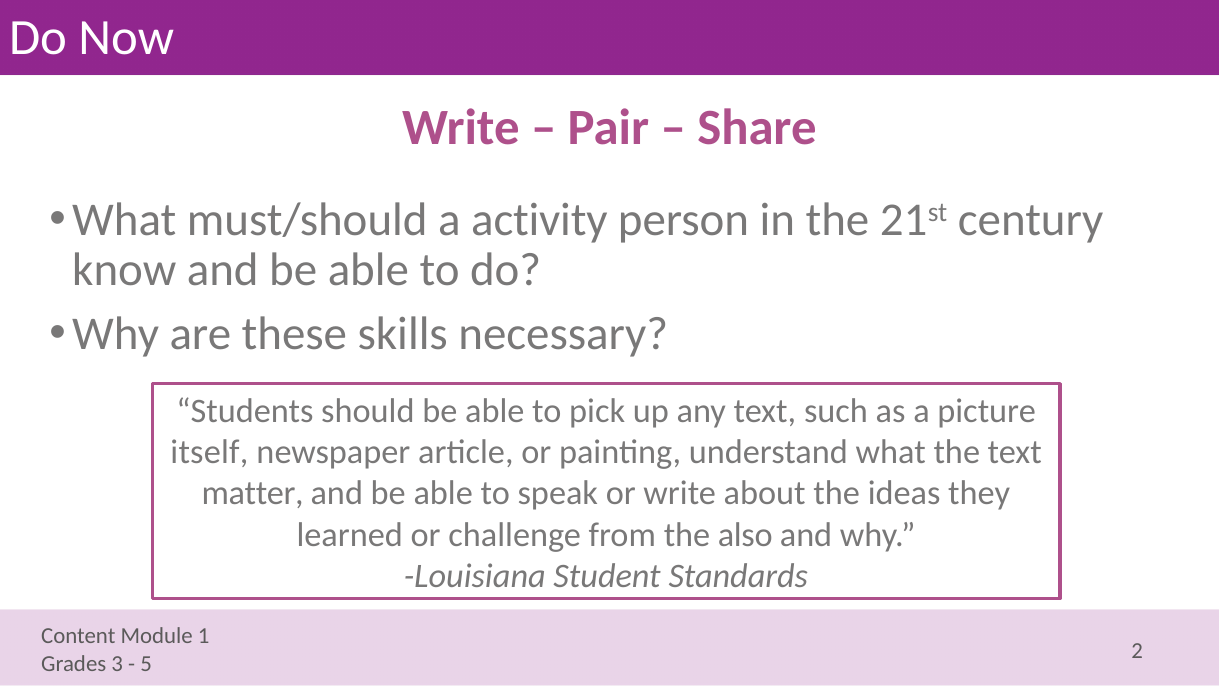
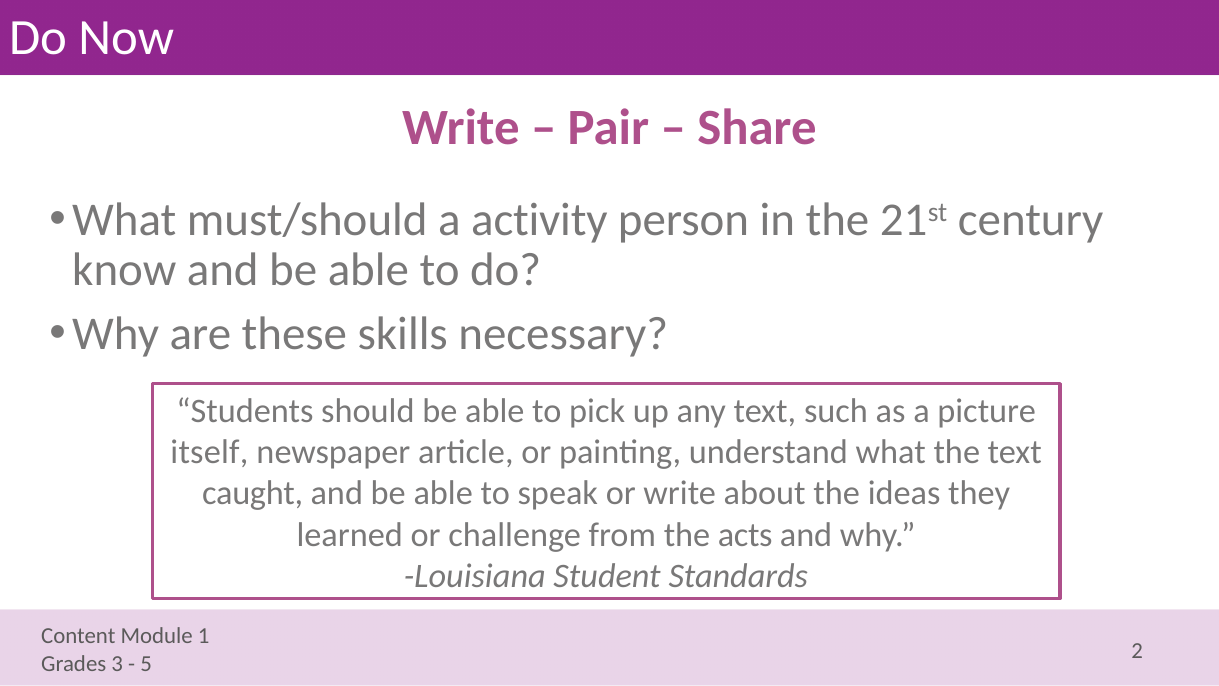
matter: matter -> caught
also: also -> acts
